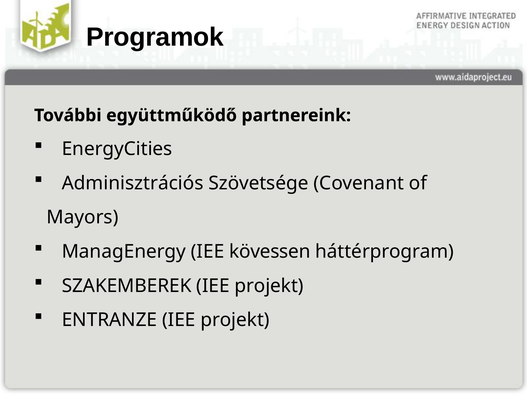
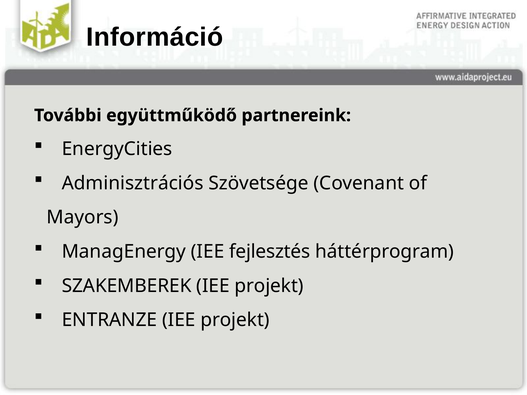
Programok: Programok -> Információ
kövessen: kövessen -> fejlesztés
